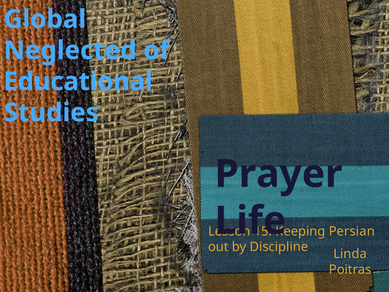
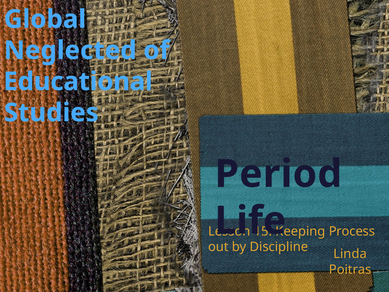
Prayer: Prayer -> Period
Persian: Persian -> Process
